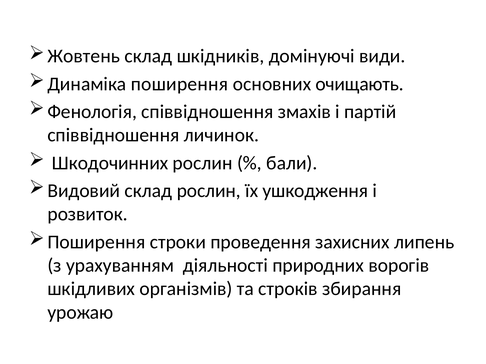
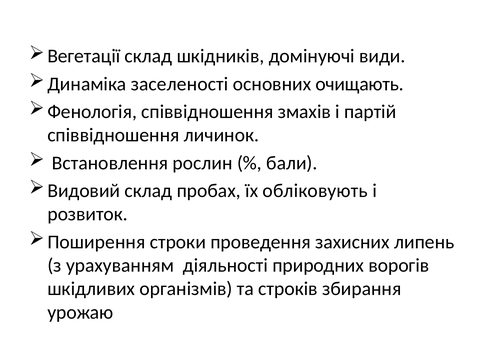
Жовтень: Жовтень -> Вегетації
Динаміка поширення: поширення -> заселеності
Шкодочинних: Шкодочинних -> Встановлення
склад рослин: рослин -> пробах
ушкодження: ушкодження -> обліковують
